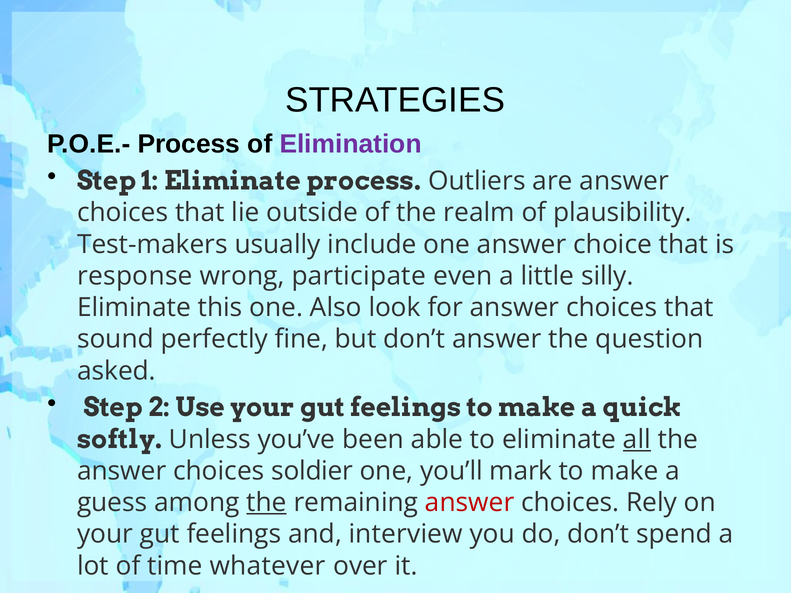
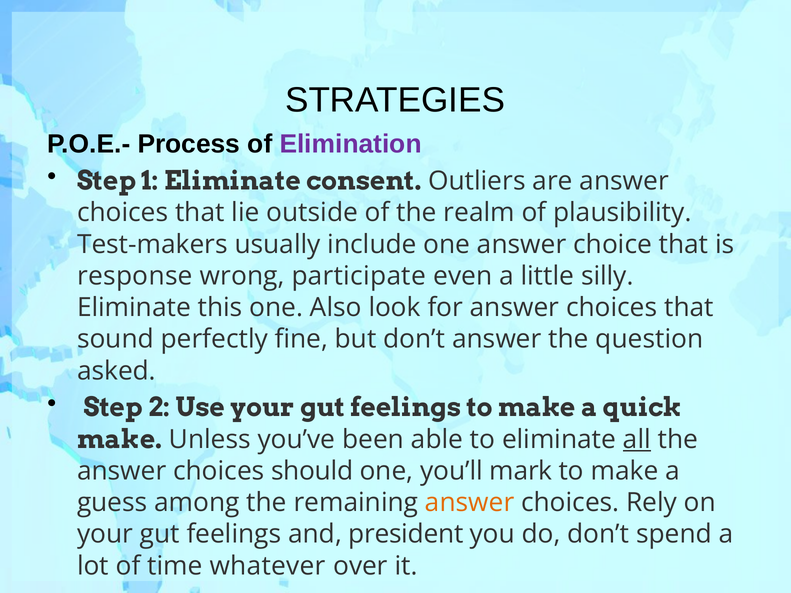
Eliminate process: process -> consent
softly at (120, 440): softly -> make
soldier: soldier -> should
the at (267, 503) underline: present -> none
answer at (470, 503) colour: red -> orange
interview: interview -> president
